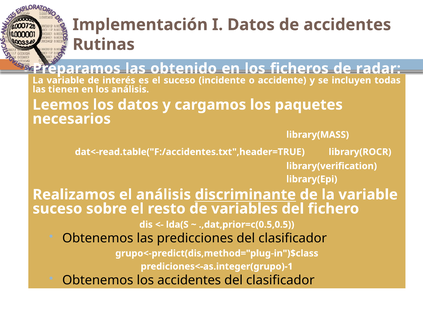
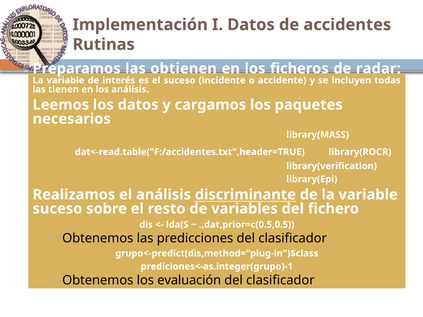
obtenido: obtenido -> obtienen
los accidentes: accidentes -> evaluación
